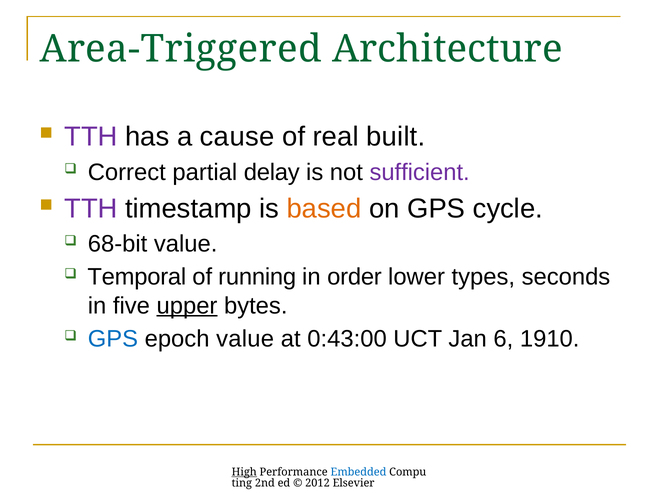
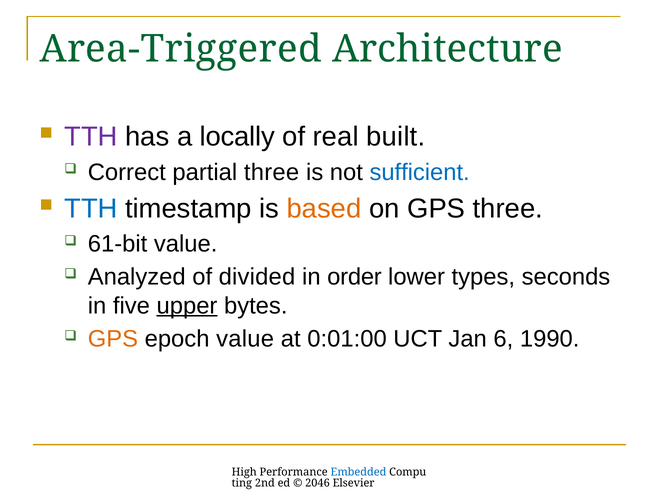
cause: cause -> locally
partial delay: delay -> three
sufficient colour: purple -> blue
TTH at (91, 209) colour: purple -> blue
GPS cycle: cycle -> three
68-bit: 68-bit -> 61-bit
Temporal: Temporal -> Analyzed
running: running -> divided
GPS at (113, 339) colour: blue -> orange
0:43:00: 0:43:00 -> 0:01:00
1910: 1910 -> 1990
High underline: present -> none
2012: 2012 -> 2046
